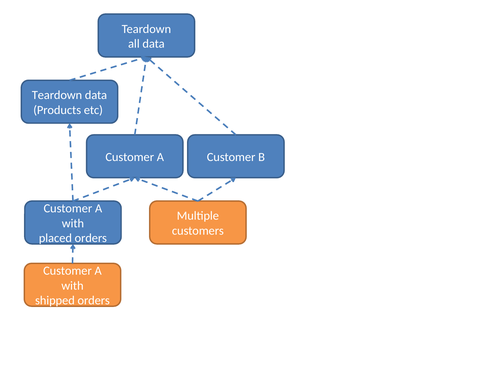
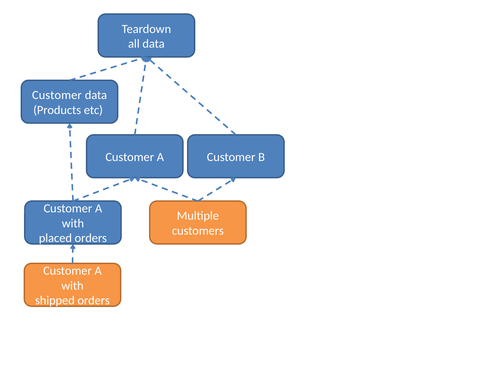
Teardown at (57, 95): Teardown -> Customer
